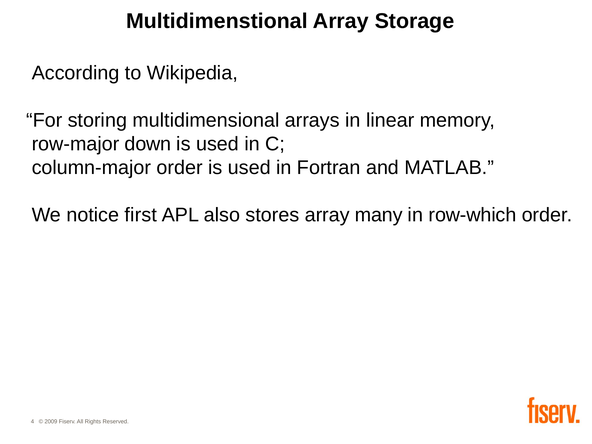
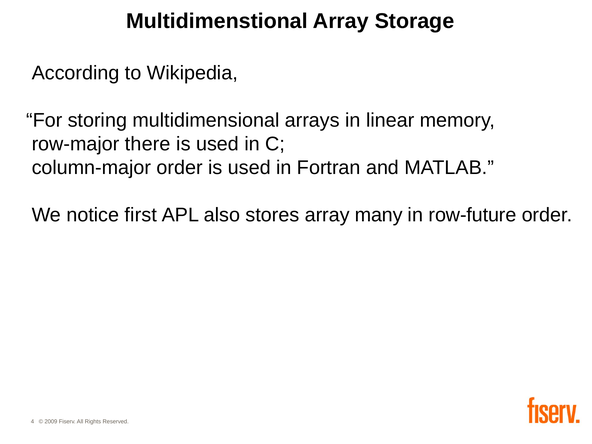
down: down -> there
row-which: row-which -> row-future
